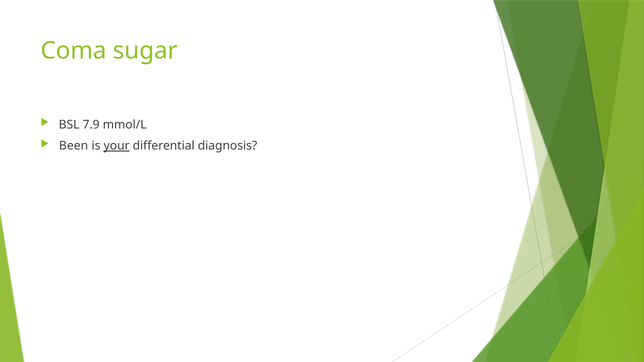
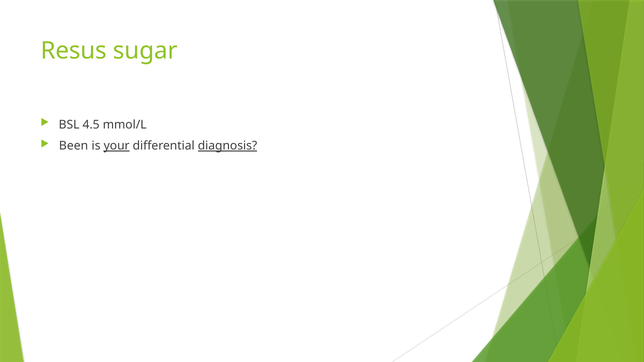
Coma: Coma -> Resus
7.9: 7.9 -> 4.5
diagnosis underline: none -> present
